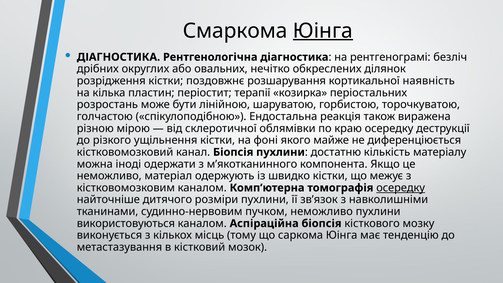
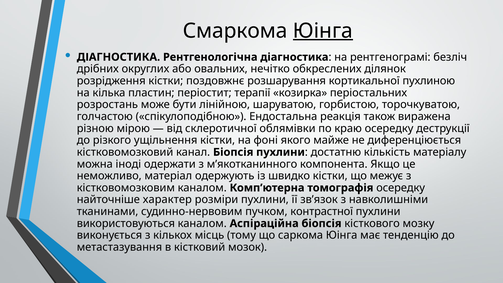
наявність: наявність -> пухлиною
осередку at (401, 188) underline: present -> none
дитячого: дитячого -> характер
пучком неможливо: неможливо -> контрастної
